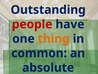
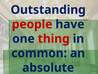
thing colour: orange -> red
